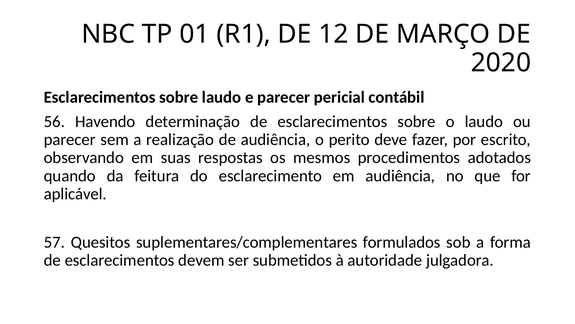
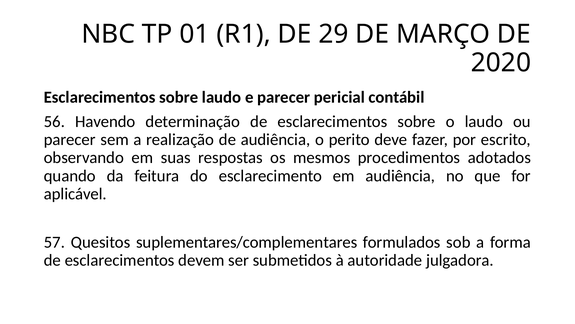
12: 12 -> 29
